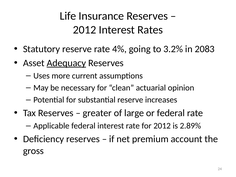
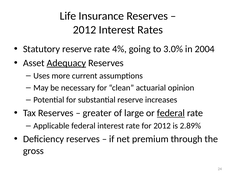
3.2%: 3.2% -> 3.0%
2083: 2083 -> 2004
federal at (171, 113) underline: none -> present
account: account -> through
